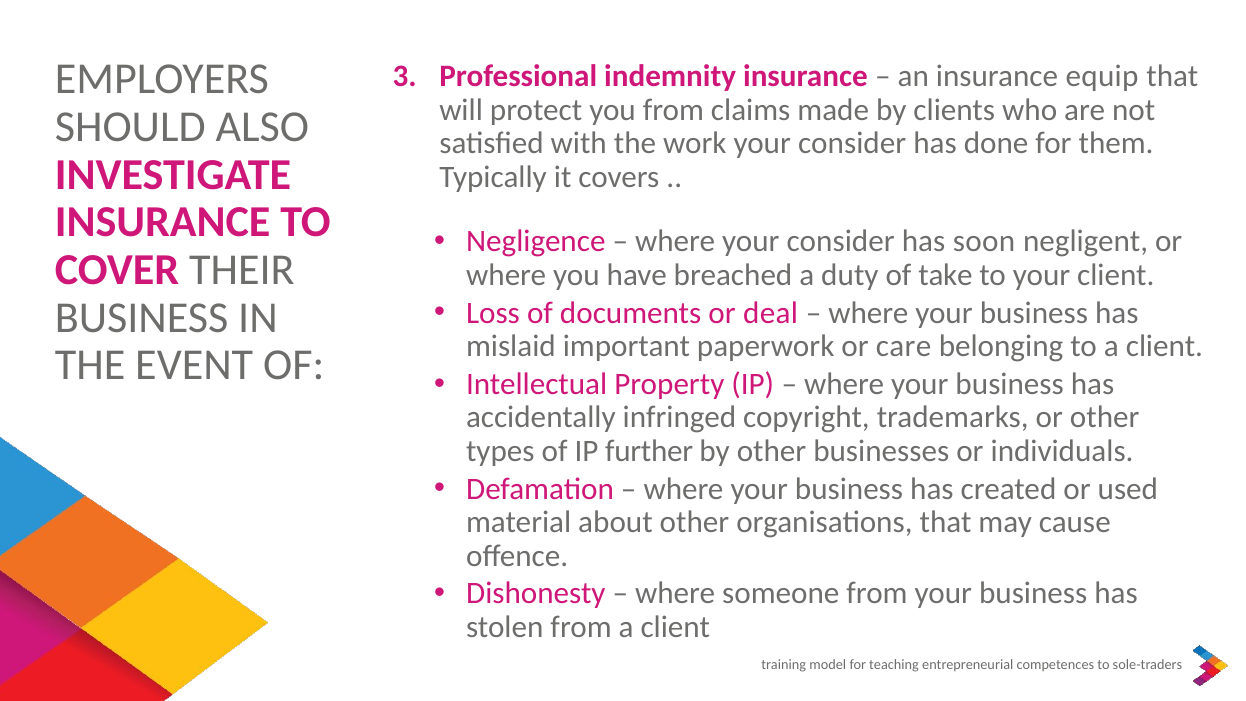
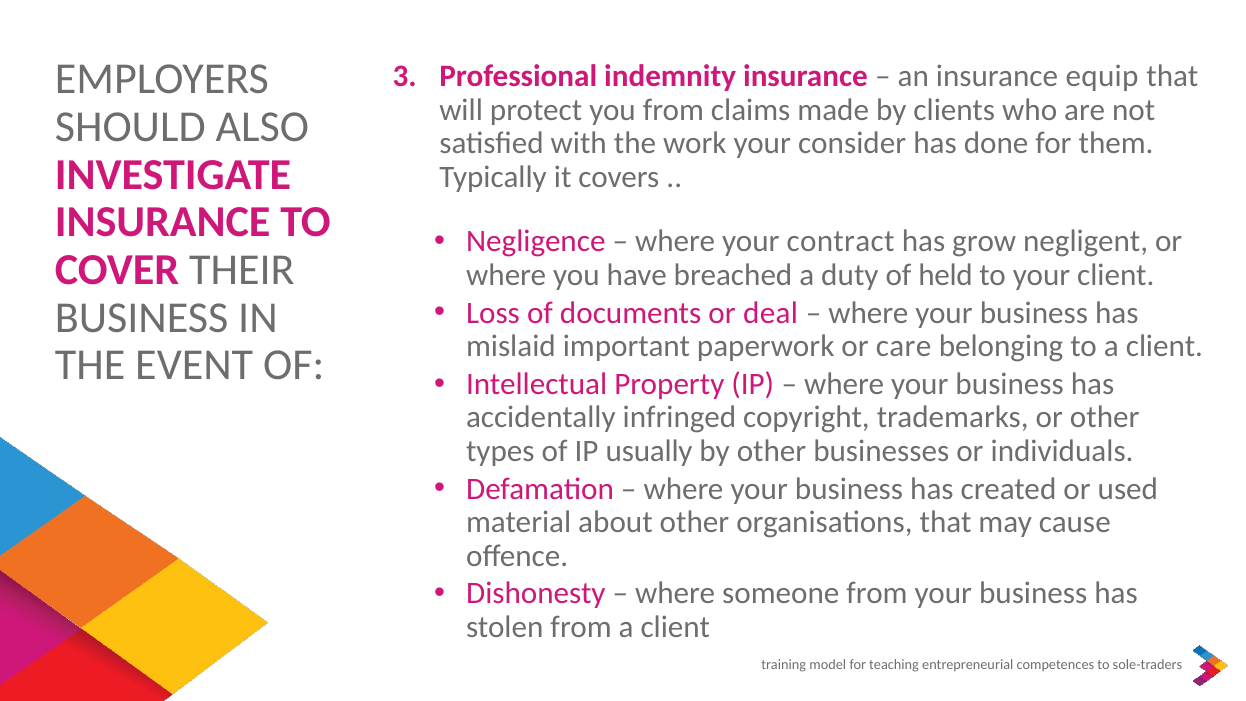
where your consider: consider -> contract
soon: soon -> grow
take: take -> held
further: further -> usually
